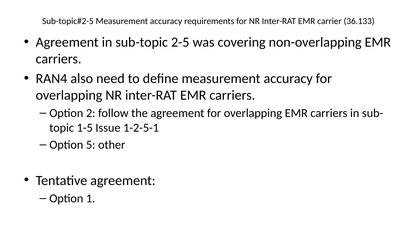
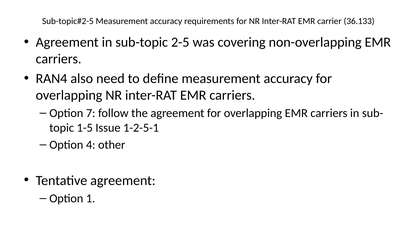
2: 2 -> 7
5: 5 -> 4
